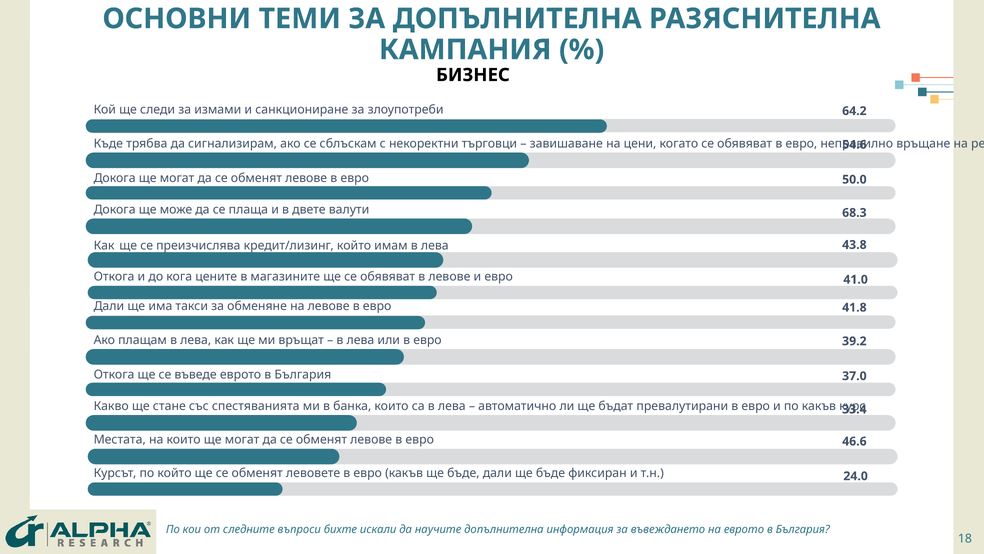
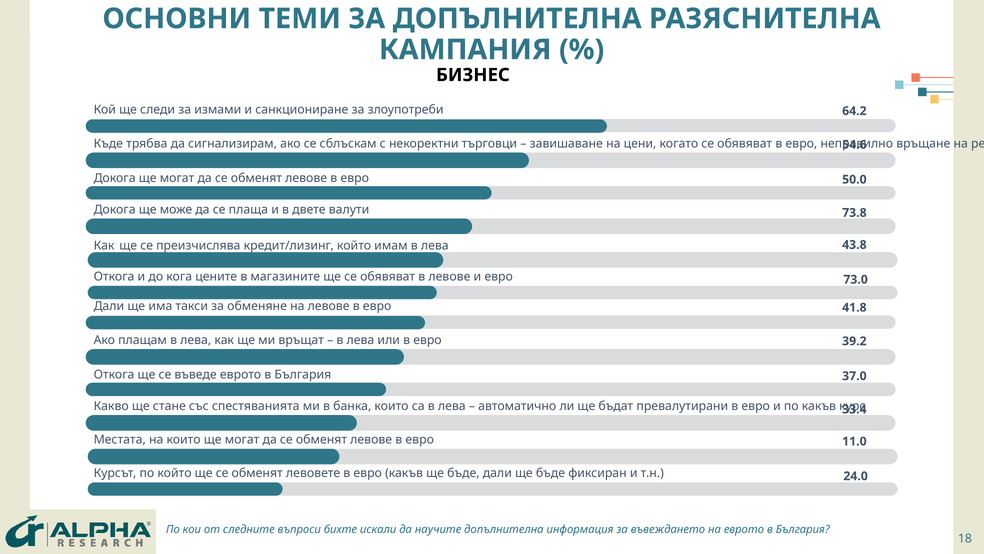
68.3: 68.3 -> 73.8
41.0: 41.0 -> 73.0
46.6: 46.6 -> 11.0
